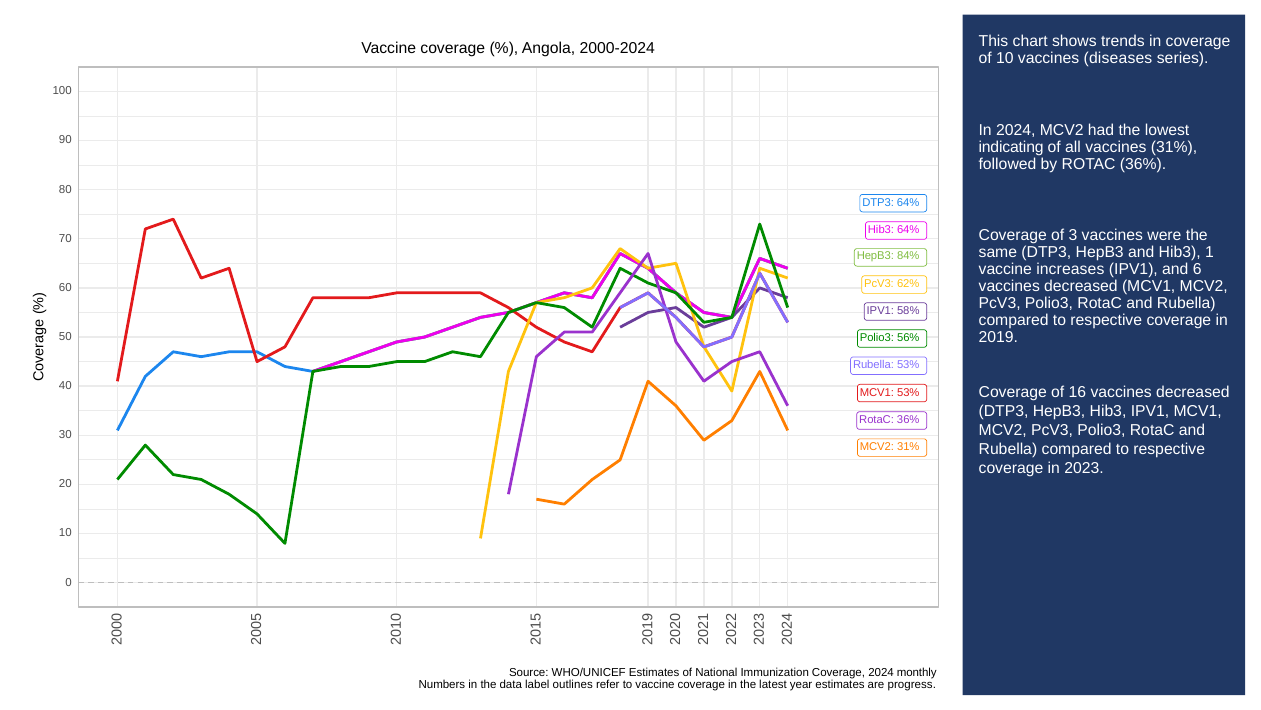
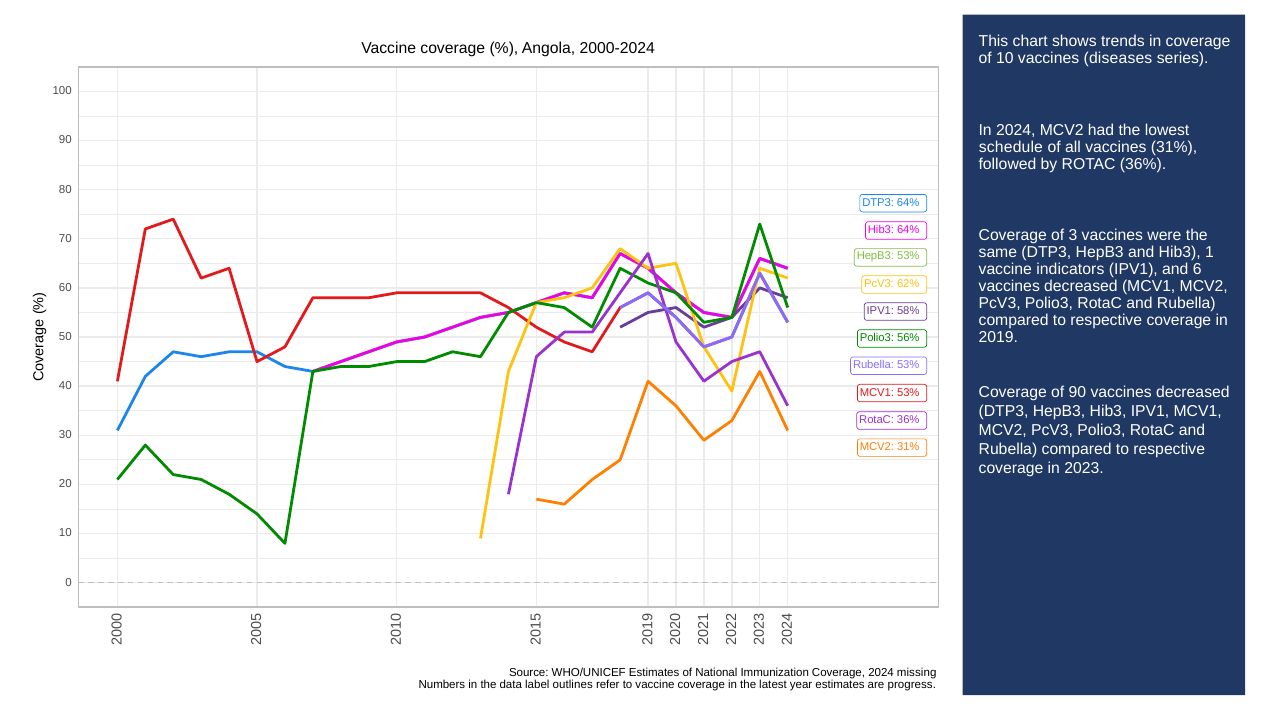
indicating: indicating -> schedule
HepB3 84%: 84% -> 53%
increases: increases -> indicators
of 16: 16 -> 90
monthly: monthly -> missing
